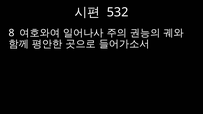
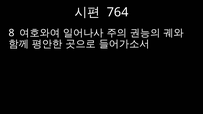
532: 532 -> 764
